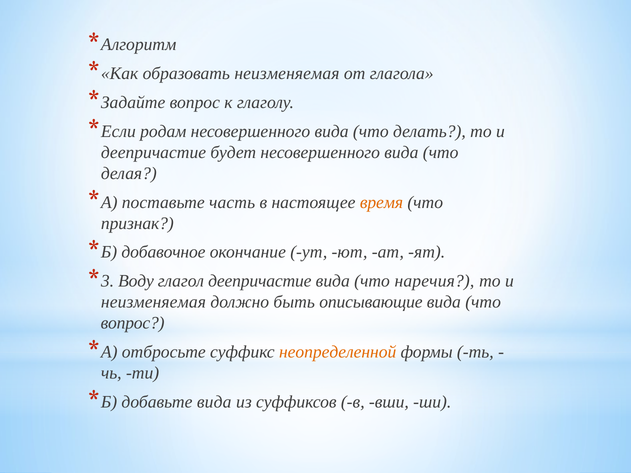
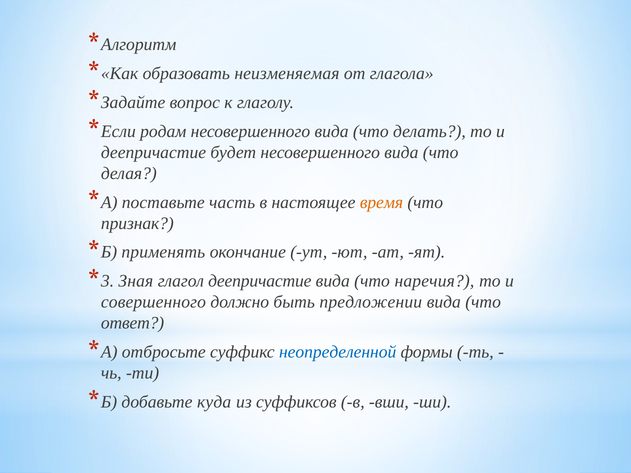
добавочное: добавочное -> применять
Воду: Воду -> Зная
неизменяемая at (153, 302): неизменяемая -> совершенного
описывающие: описывающие -> предложении
вопрос at (133, 323): вопрос -> ответ
неопределенной colour: orange -> blue
добавьте вида: вида -> куда
